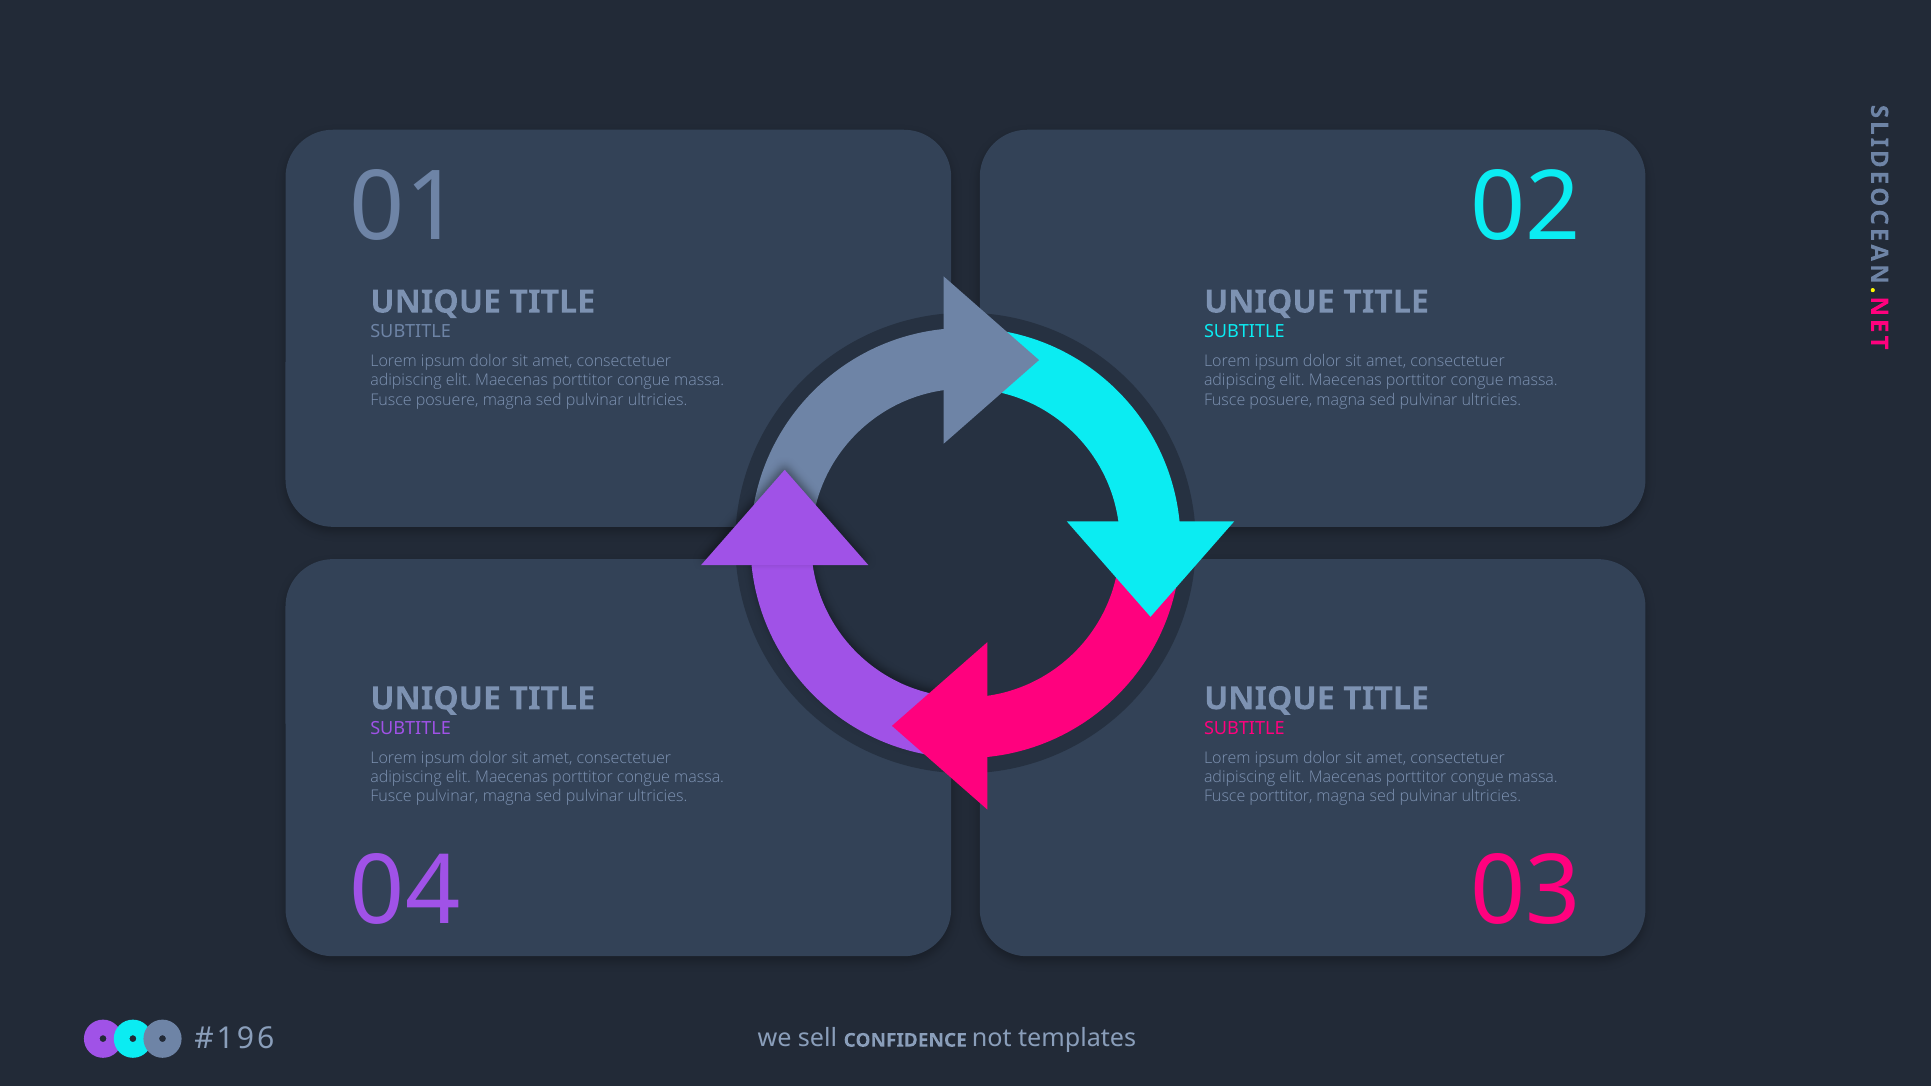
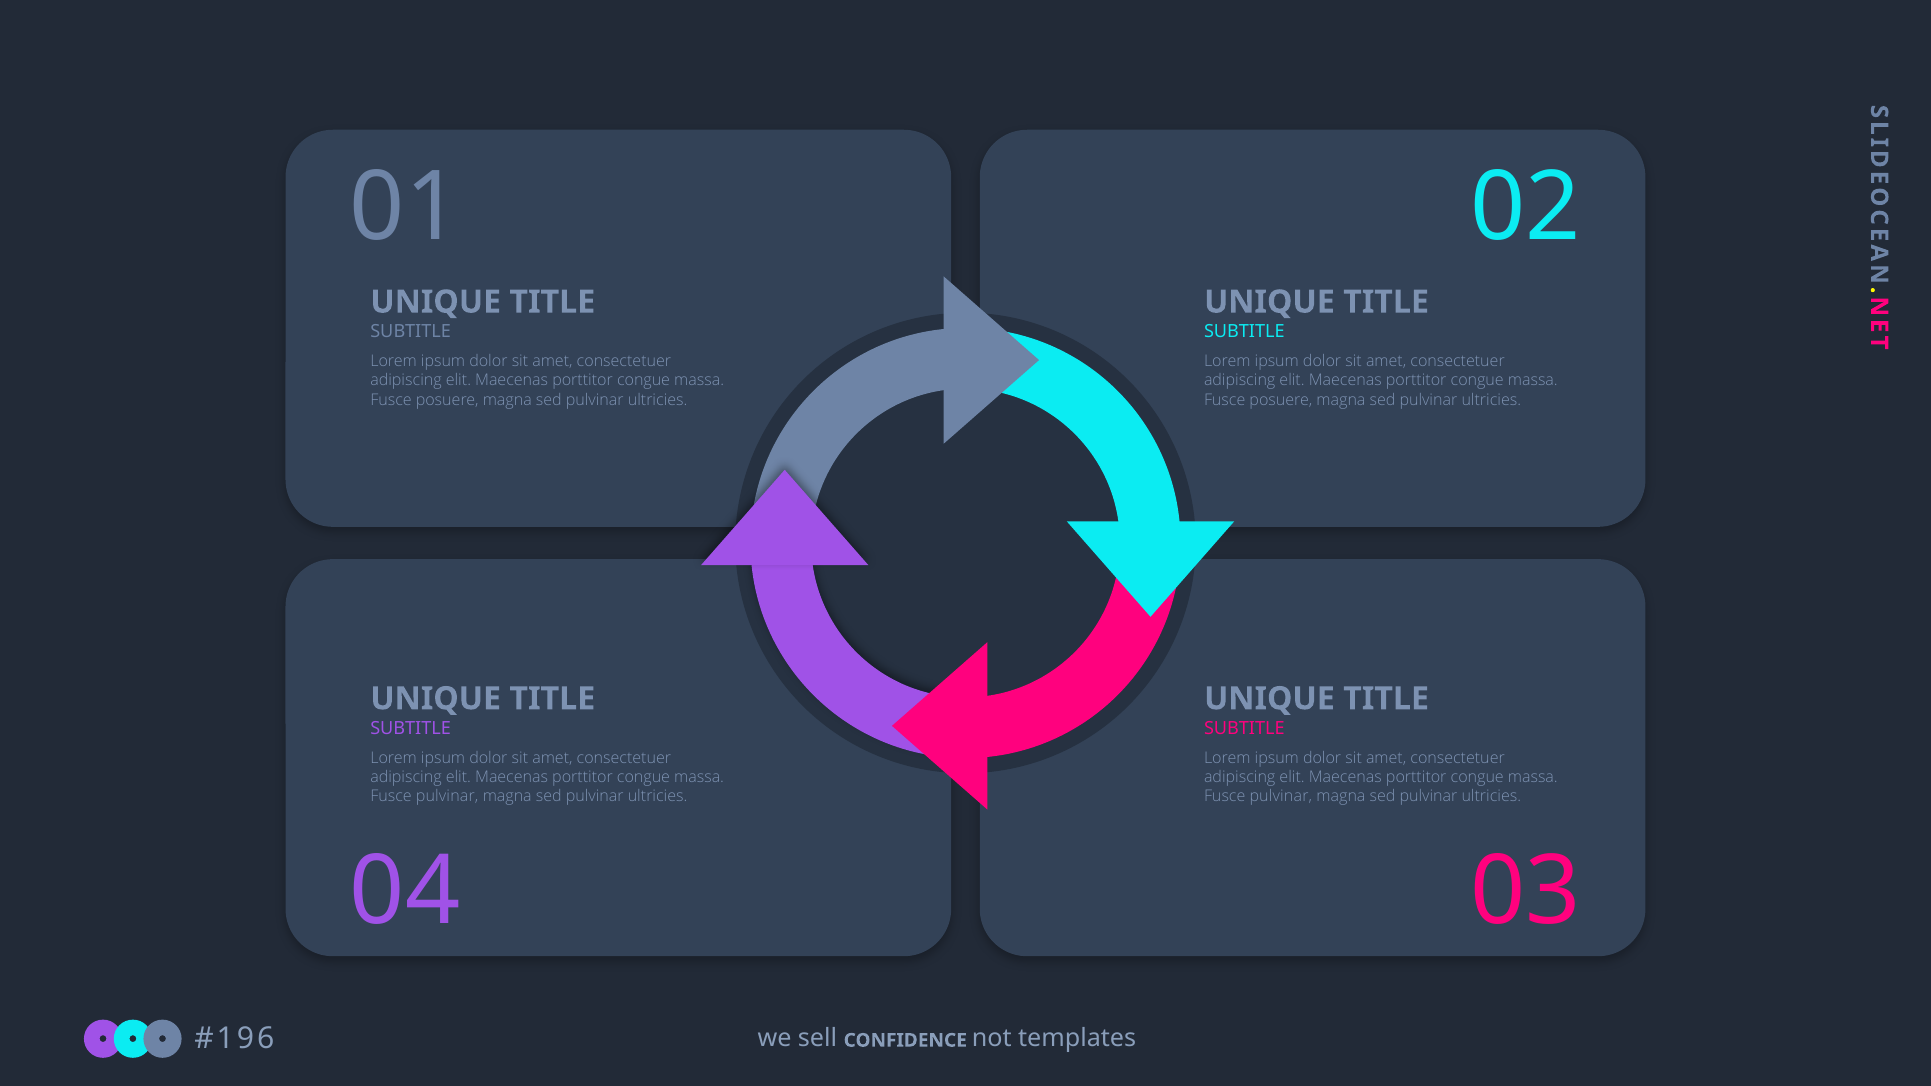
porttitor at (1281, 797): porttitor -> pulvinar
